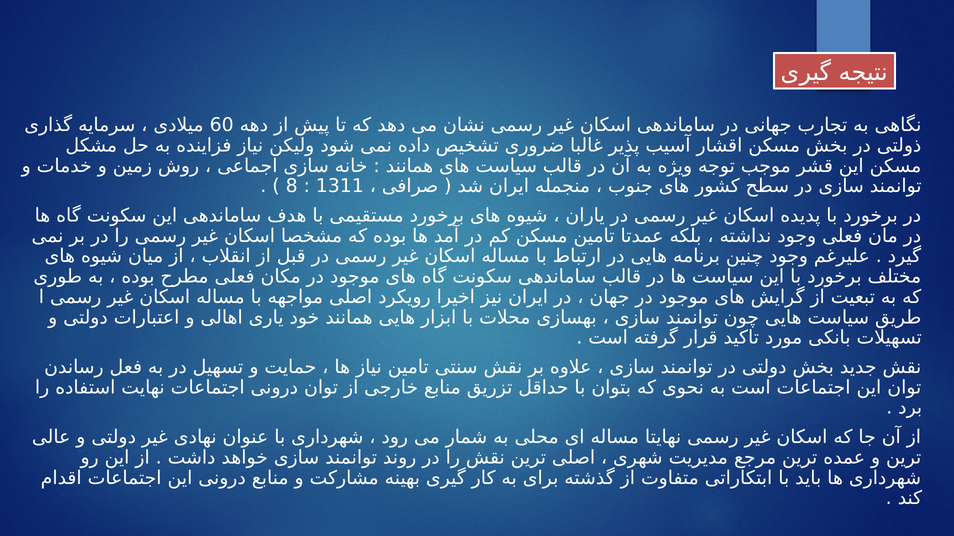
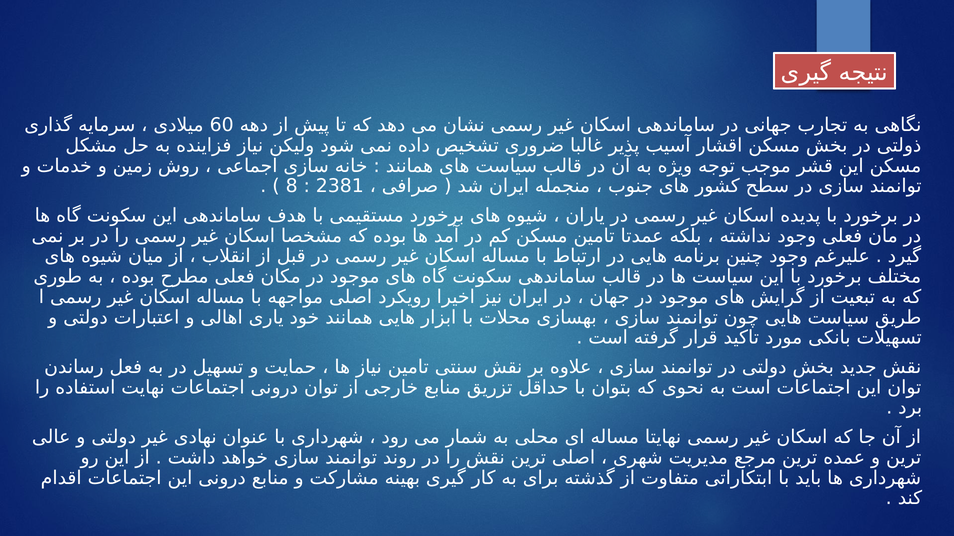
1311: 1311 -> 2381
